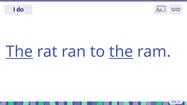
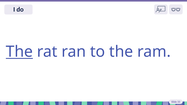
the at (121, 52) underline: present -> none
